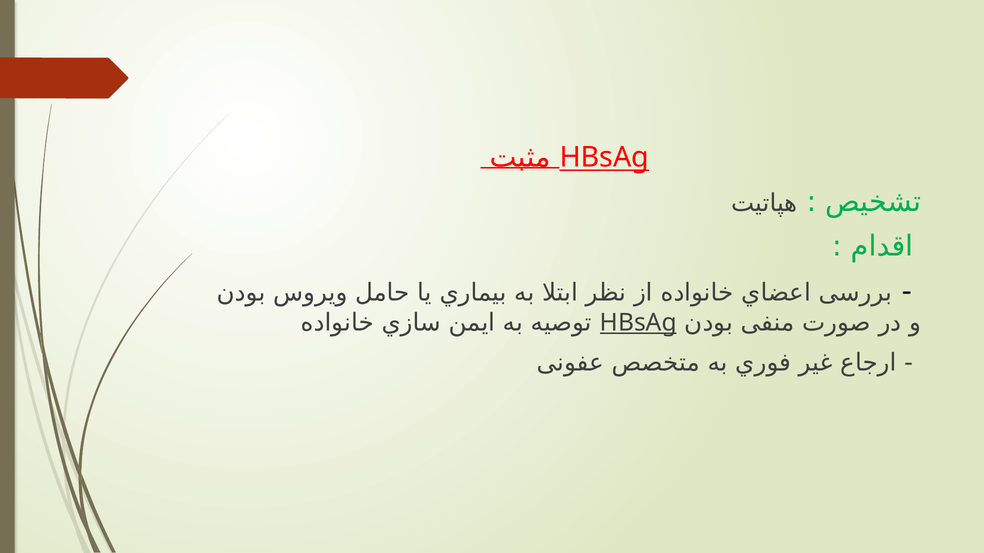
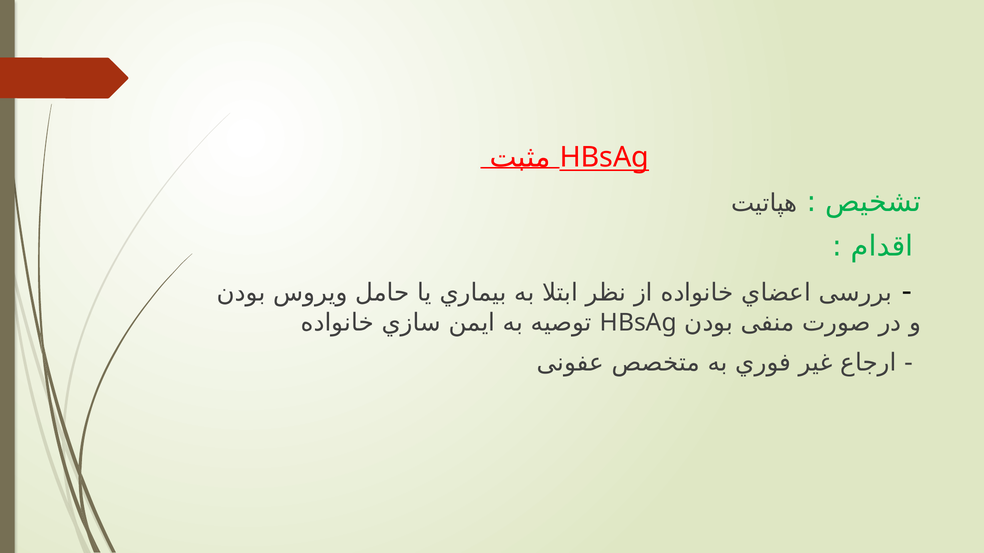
HBsAg at (638, 323) underline: present -> none
